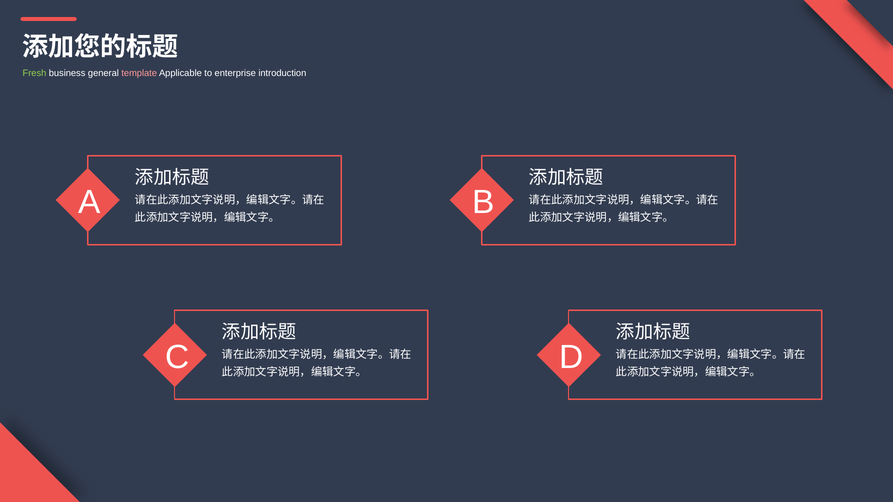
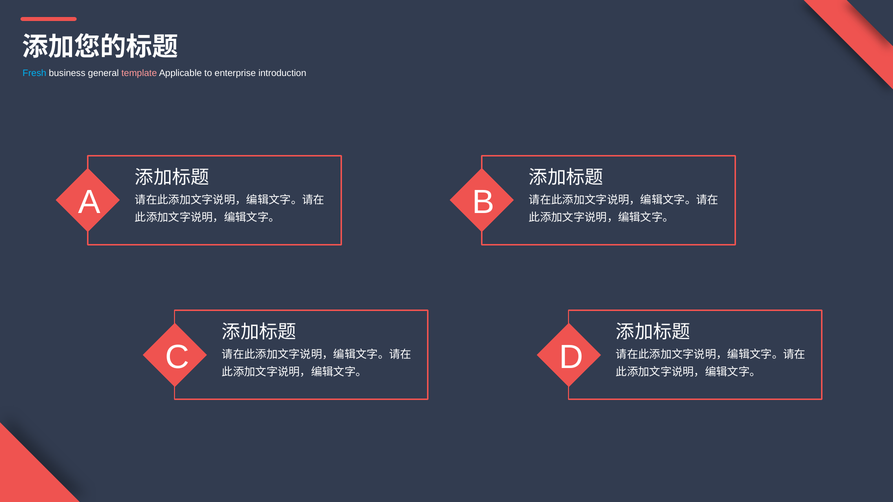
Fresh colour: light green -> light blue
